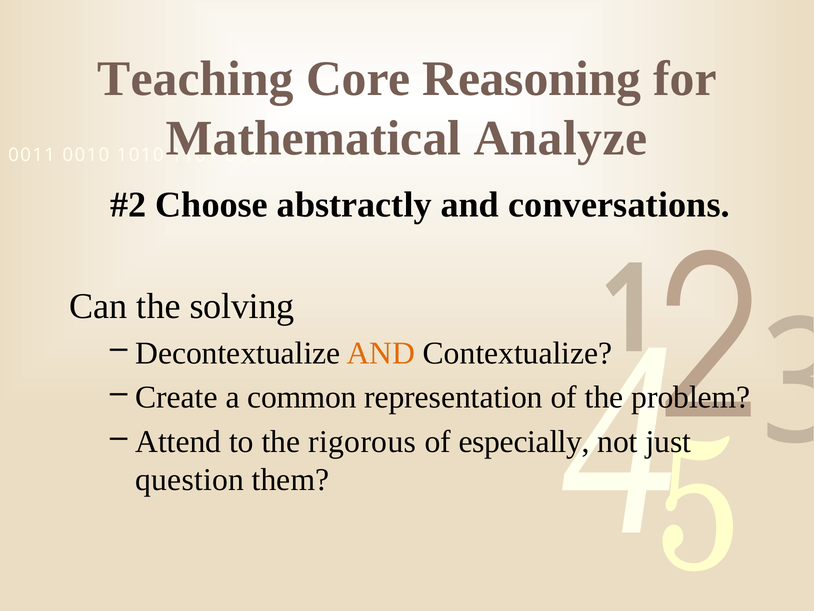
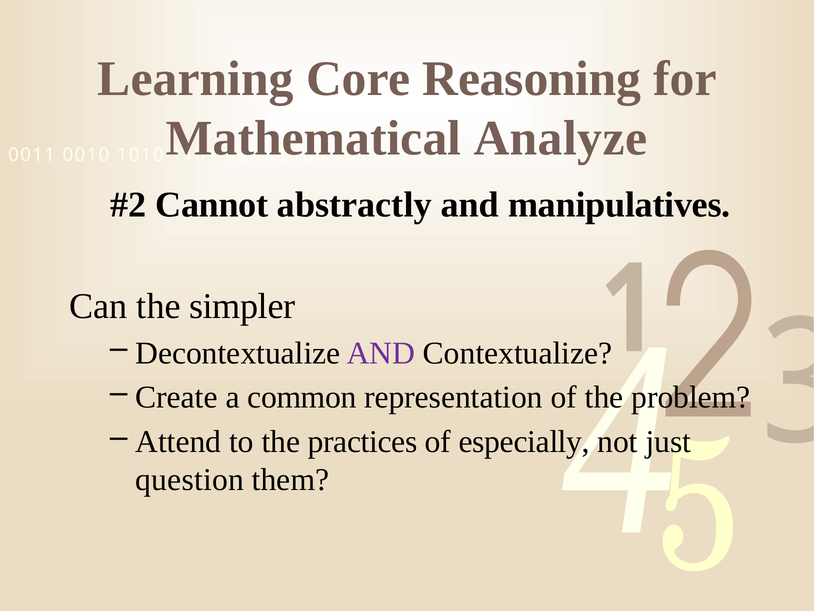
Teaching: Teaching -> Learning
Choose: Choose -> Cannot
conversations: conversations -> manipulatives
solving: solving -> simpler
AND at (381, 353) colour: orange -> purple
rigorous: rigorous -> practices
